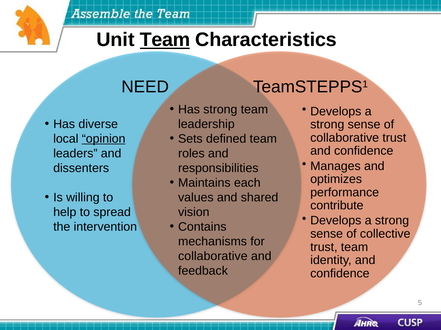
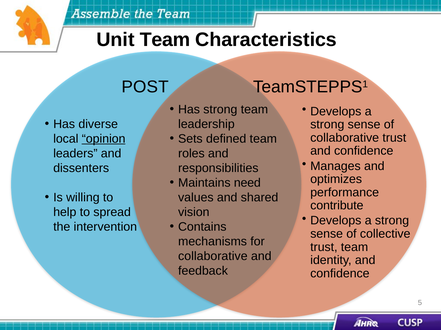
Team at (165, 40) underline: present -> none
NEED: NEED -> POST
each: each -> need
